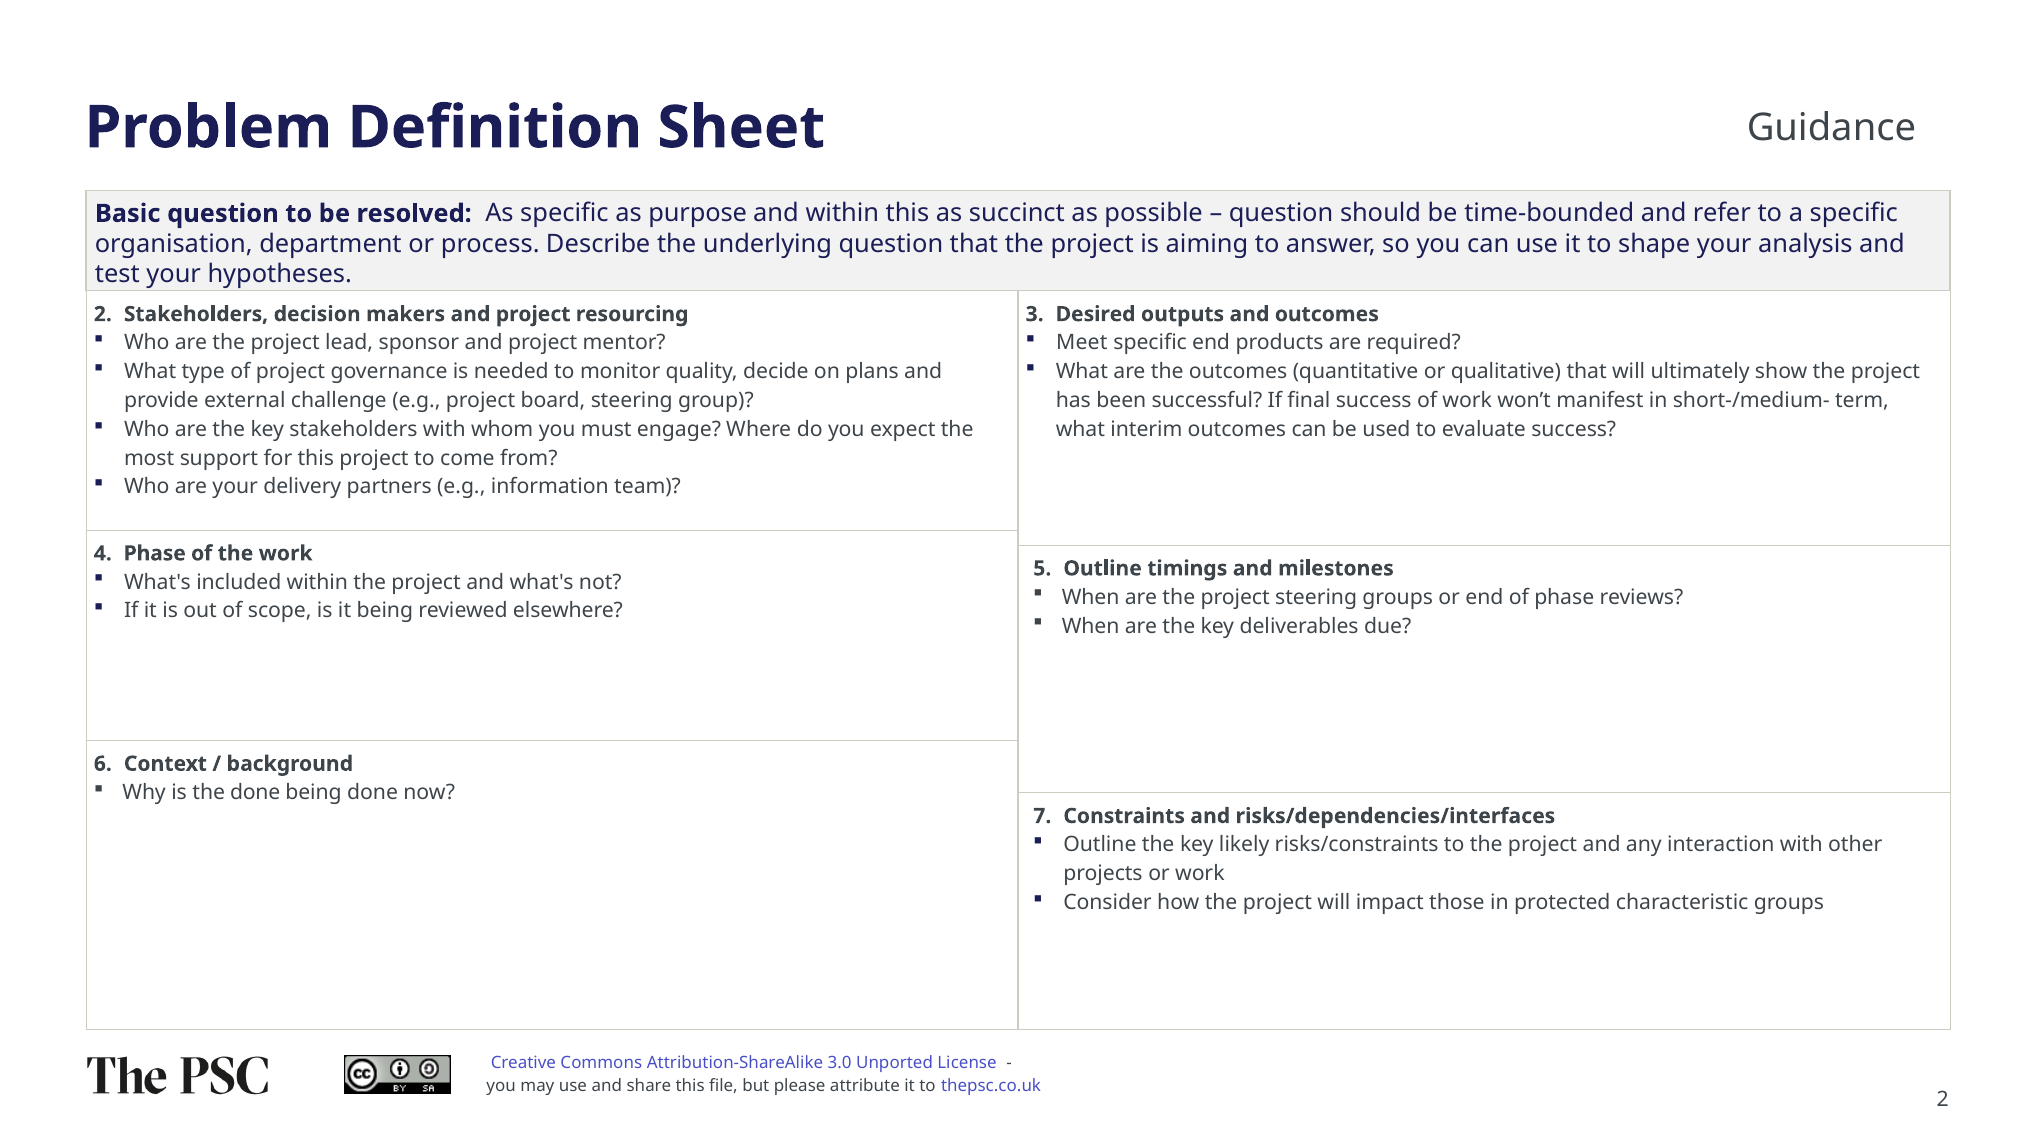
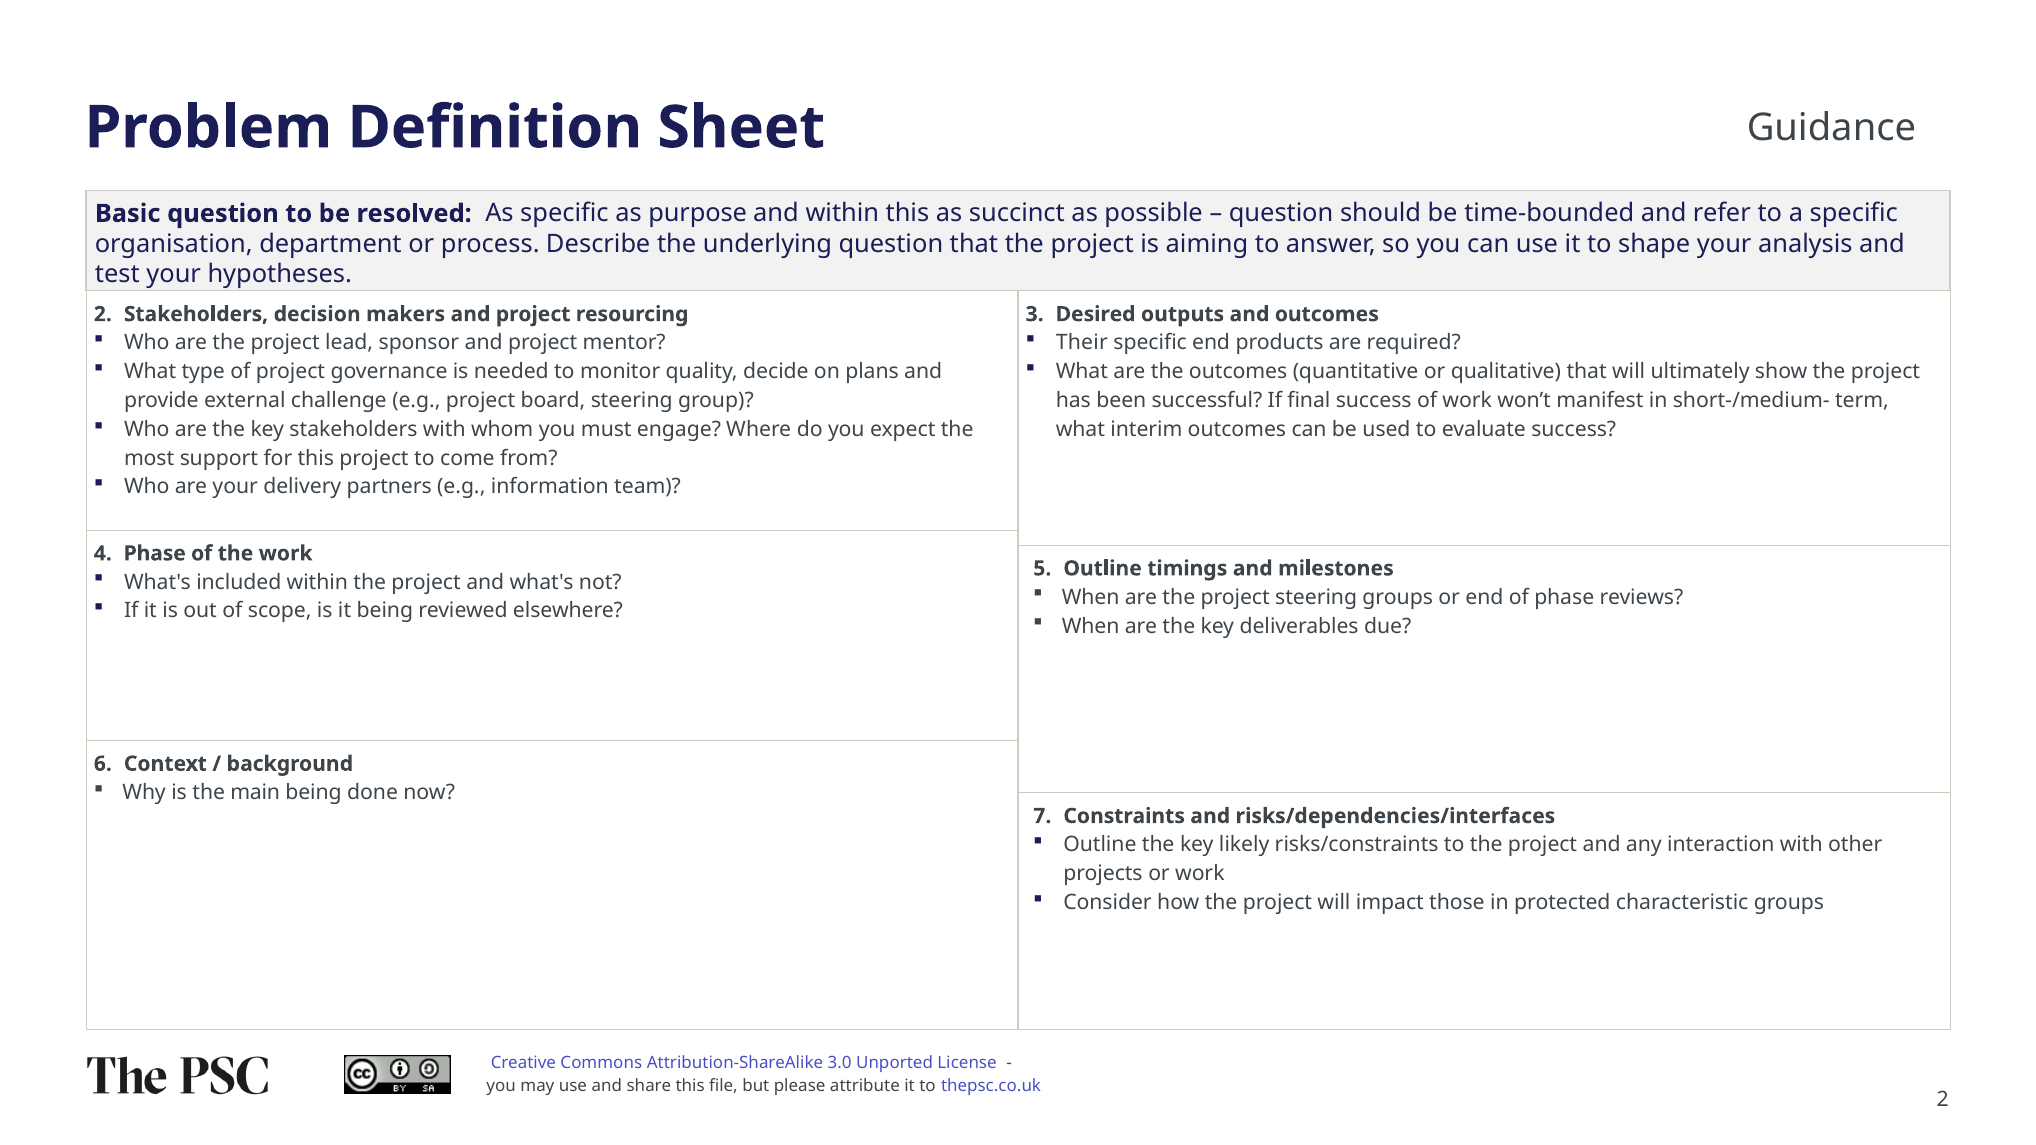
Meet: Meet -> Their
the done: done -> main
